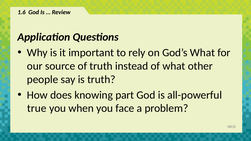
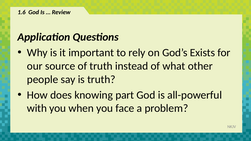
God’s What: What -> Exists
true: true -> with
